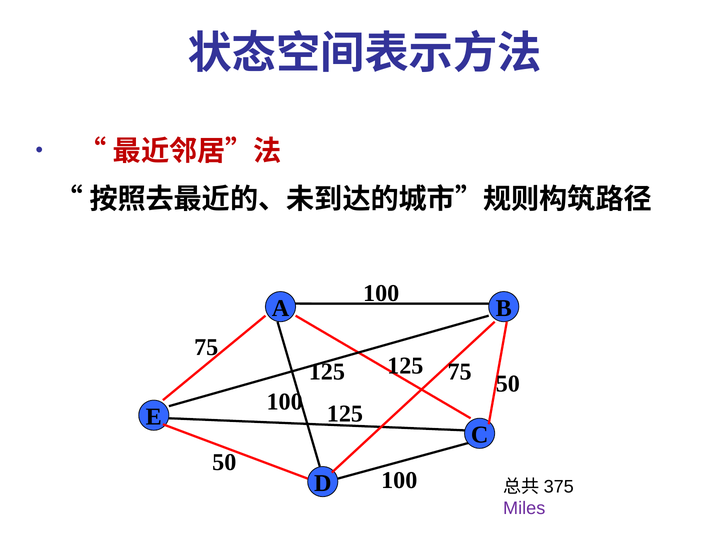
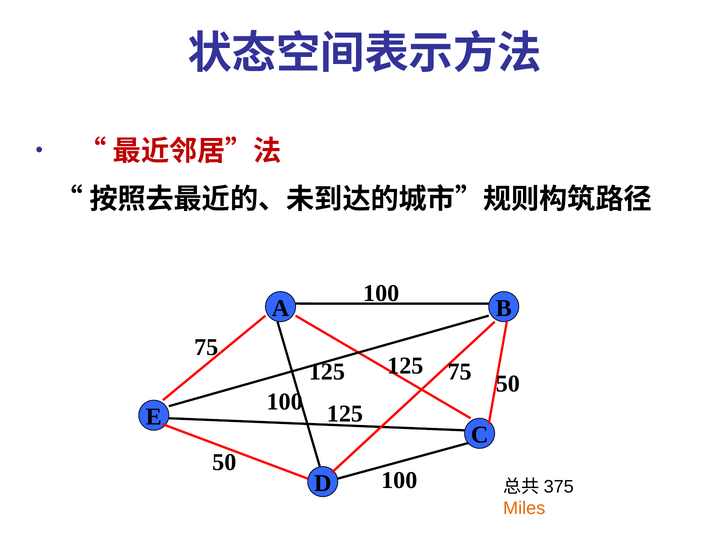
Miles colour: purple -> orange
